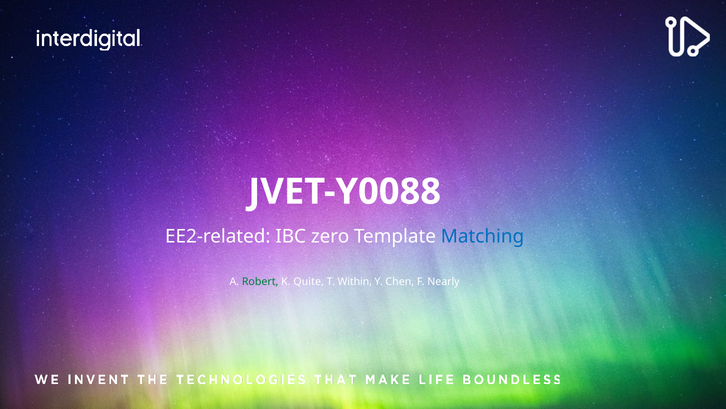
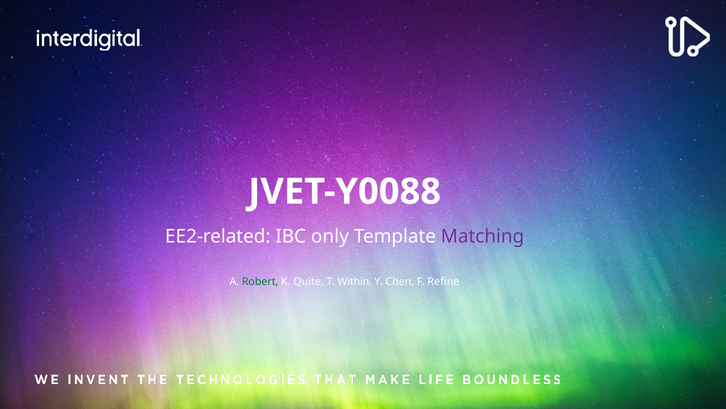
zero: zero -> only
Matching colour: blue -> purple
Nearly: Nearly -> Refine
